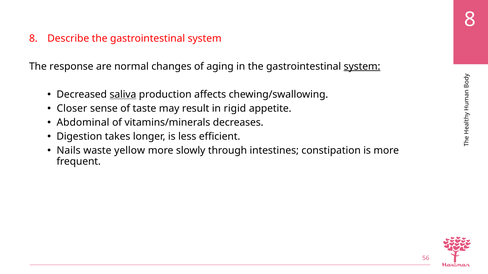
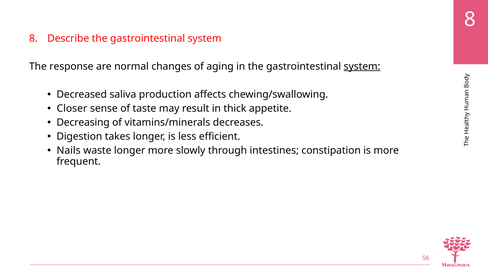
saliva underline: present -> none
rigid: rigid -> thick
Abdominal: Abdominal -> Decreasing
waste yellow: yellow -> longer
